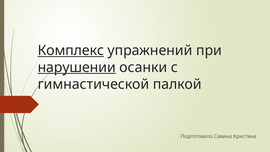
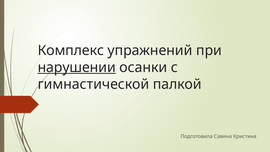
Комплекс underline: present -> none
